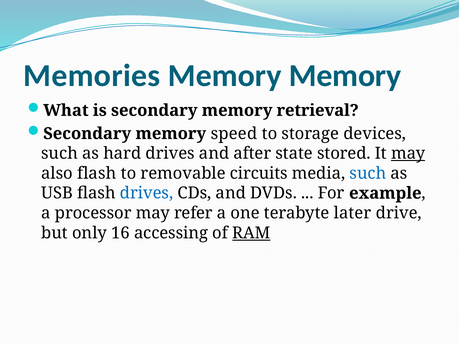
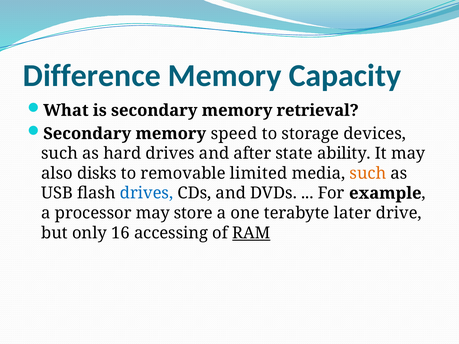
Memories: Memories -> Difference
Memory Memory: Memory -> Capacity
stored: stored -> ability
may at (408, 154) underline: present -> none
also flash: flash -> disks
circuits: circuits -> limited
such at (368, 173) colour: blue -> orange
refer: refer -> store
